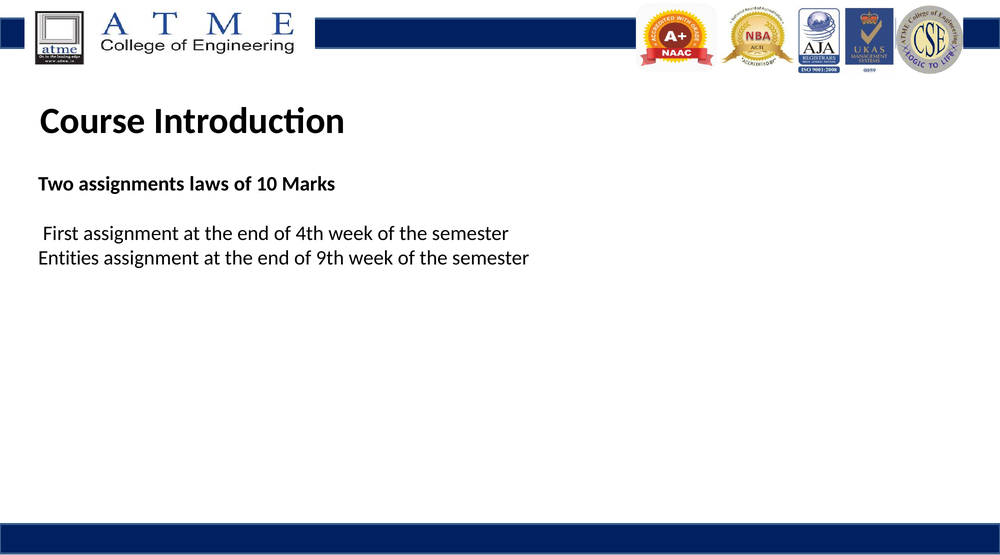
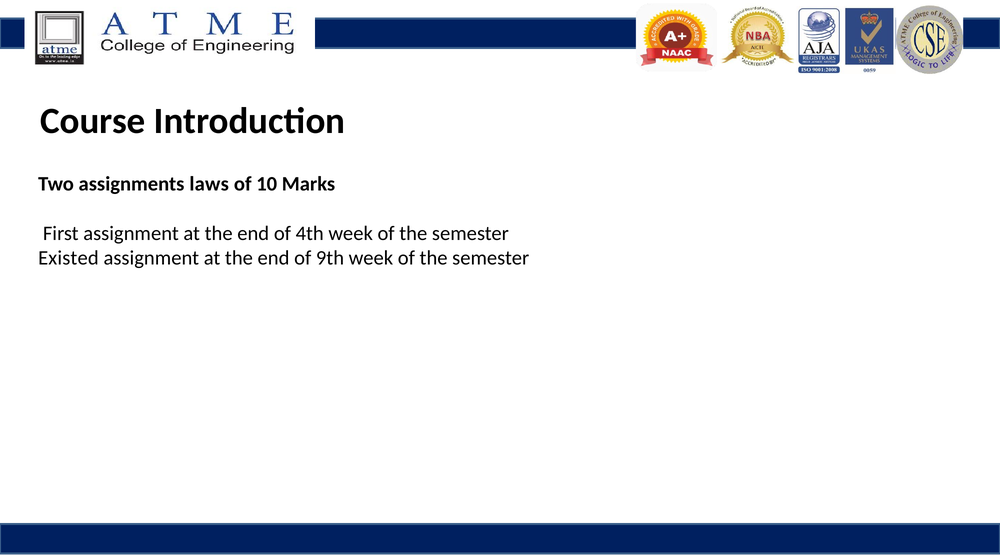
Entities: Entities -> Existed
